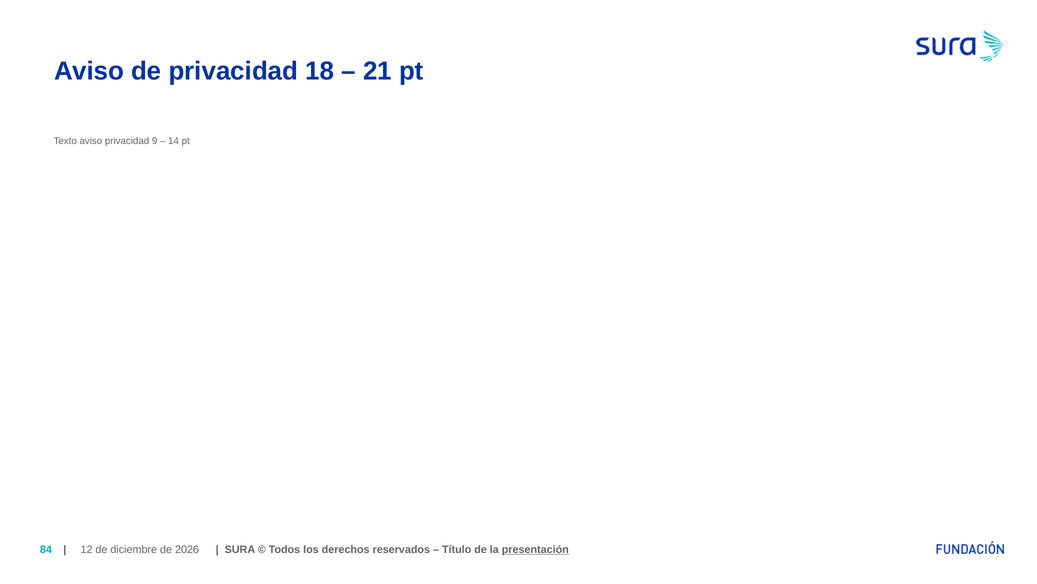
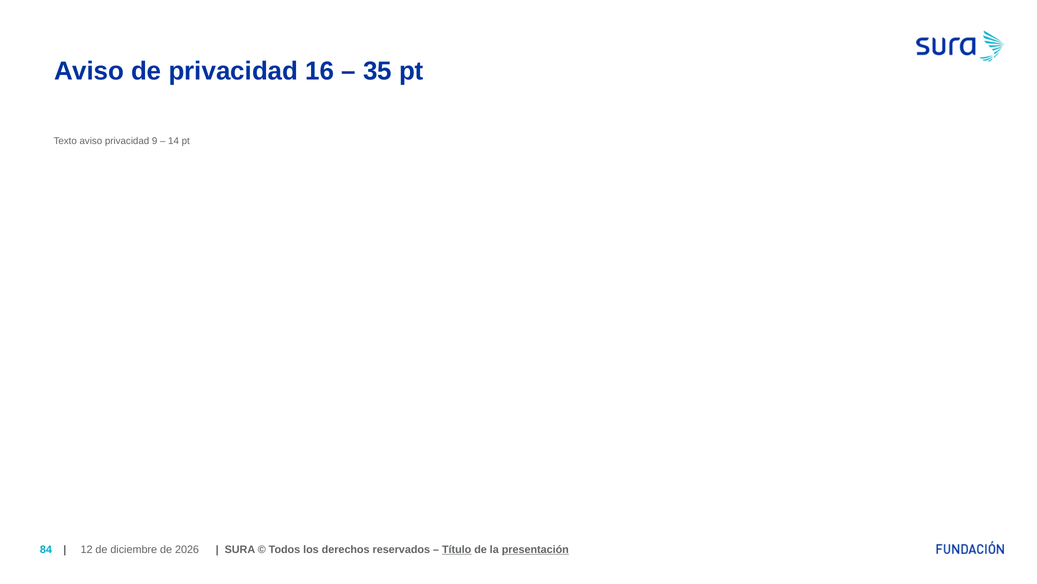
18: 18 -> 16
21: 21 -> 35
Título underline: none -> present
